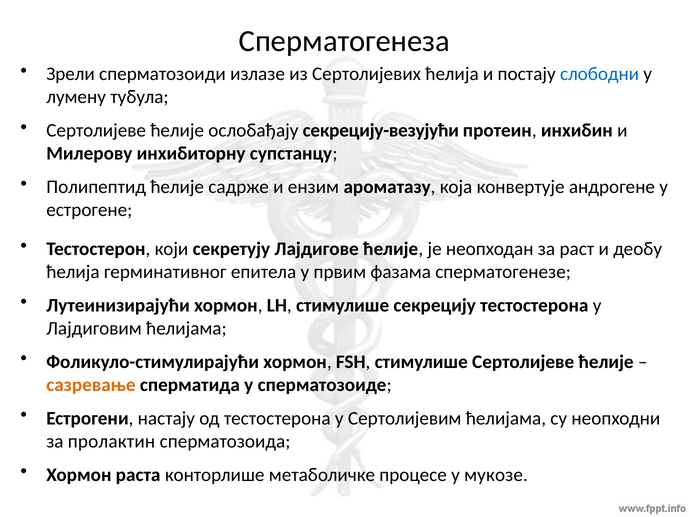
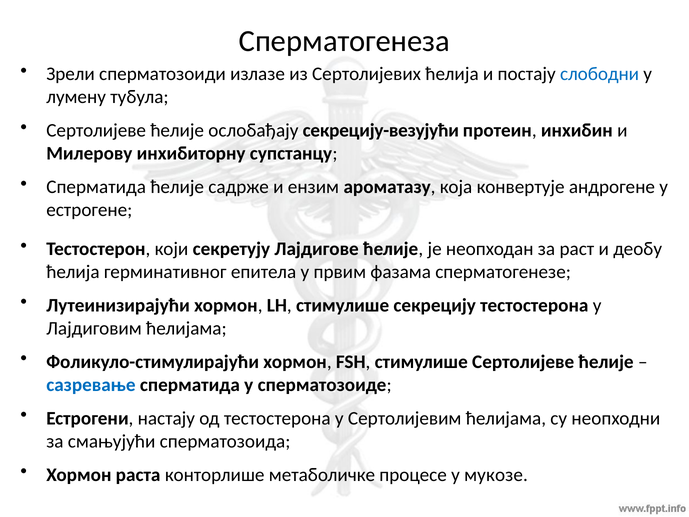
Полипептид at (96, 187): Полипептид -> Сперматида
сазревање colour: orange -> blue
пролактин: пролактин -> смањујући
